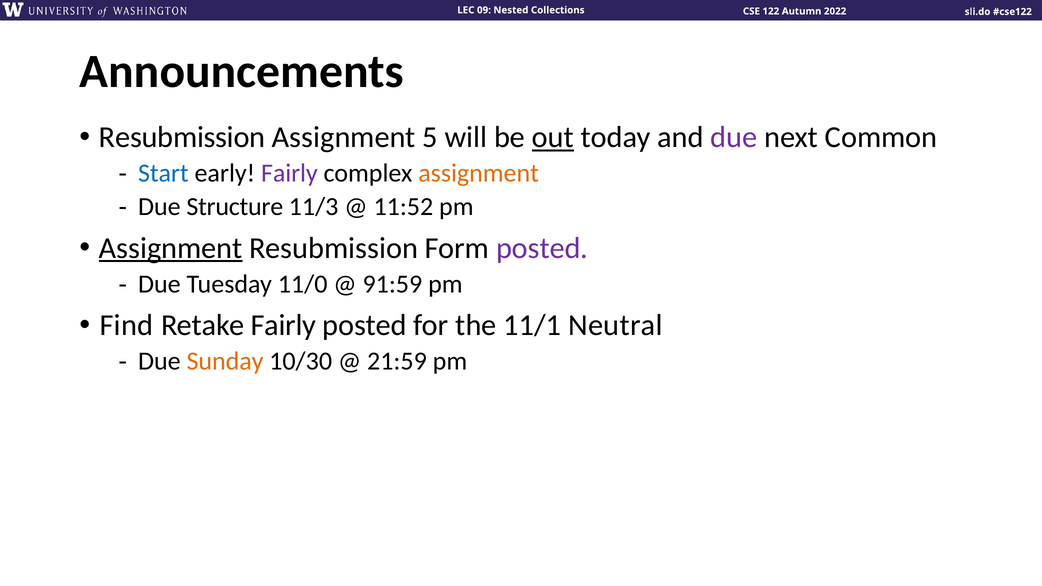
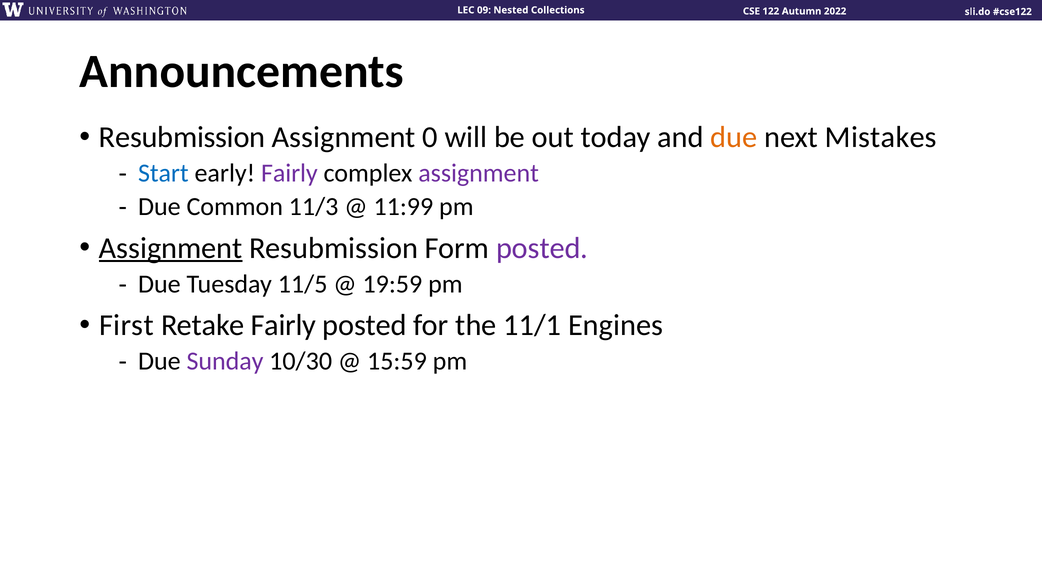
5: 5 -> 0
out underline: present -> none
due at (734, 137) colour: purple -> orange
Common: Common -> Mistakes
assignment at (479, 173) colour: orange -> purple
Structure: Structure -> Common
11:52: 11:52 -> 11:99
11/0: 11/0 -> 11/5
91:59: 91:59 -> 19:59
Find: Find -> First
Neutral: Neutral -> Engines
Sunday colour: orange -> purple
21:59: 21:59 -> 15:59
